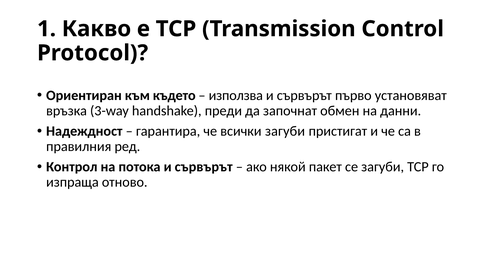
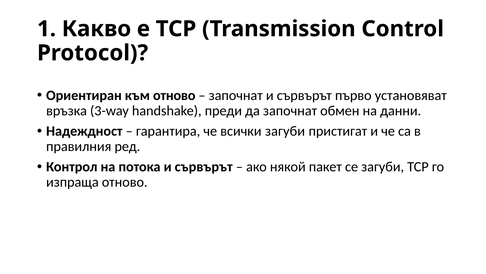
към където: където -> отново
използва at (236, 95): използва -> започнат
